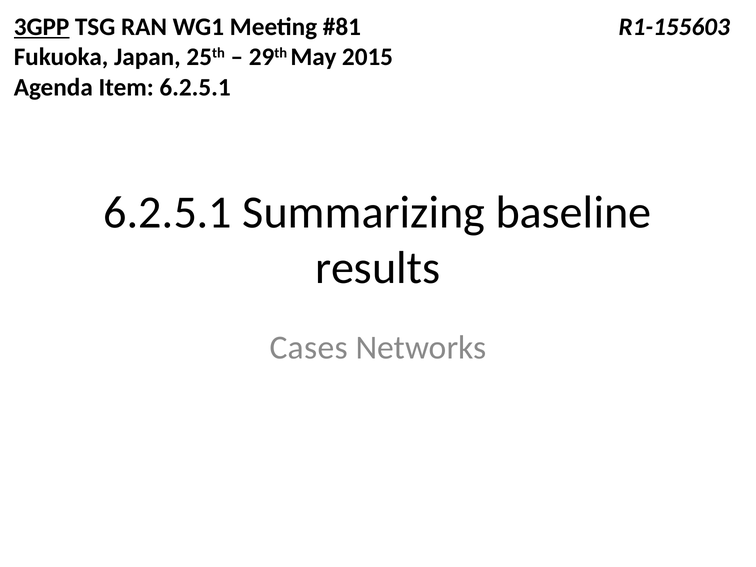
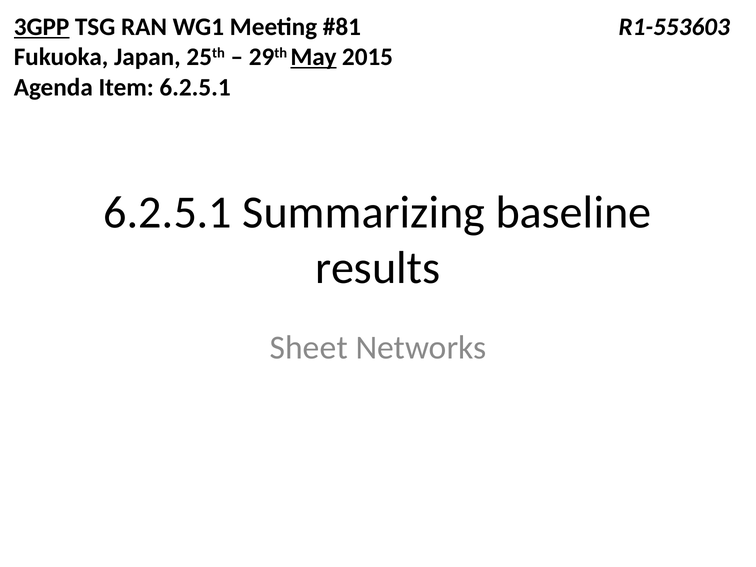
R1-155603: R1-155603 -> R1-553603
May underline: none -> present
Cases: Cases -> Sheet
